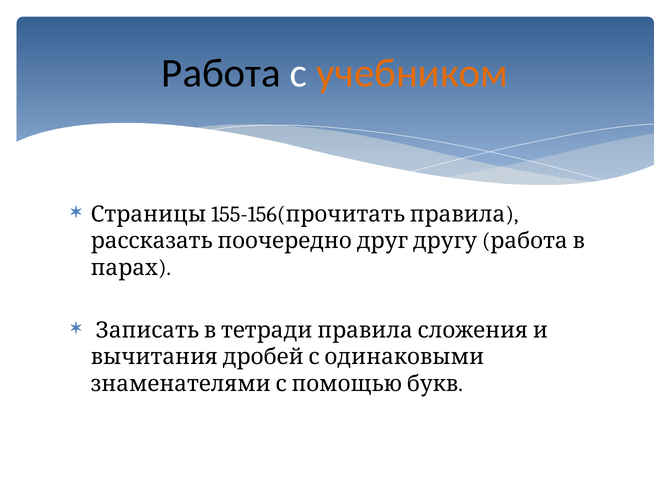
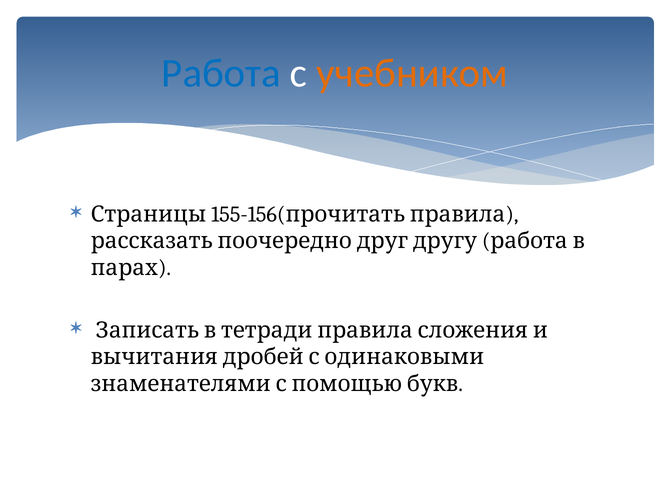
Работа colour: black -> blue
